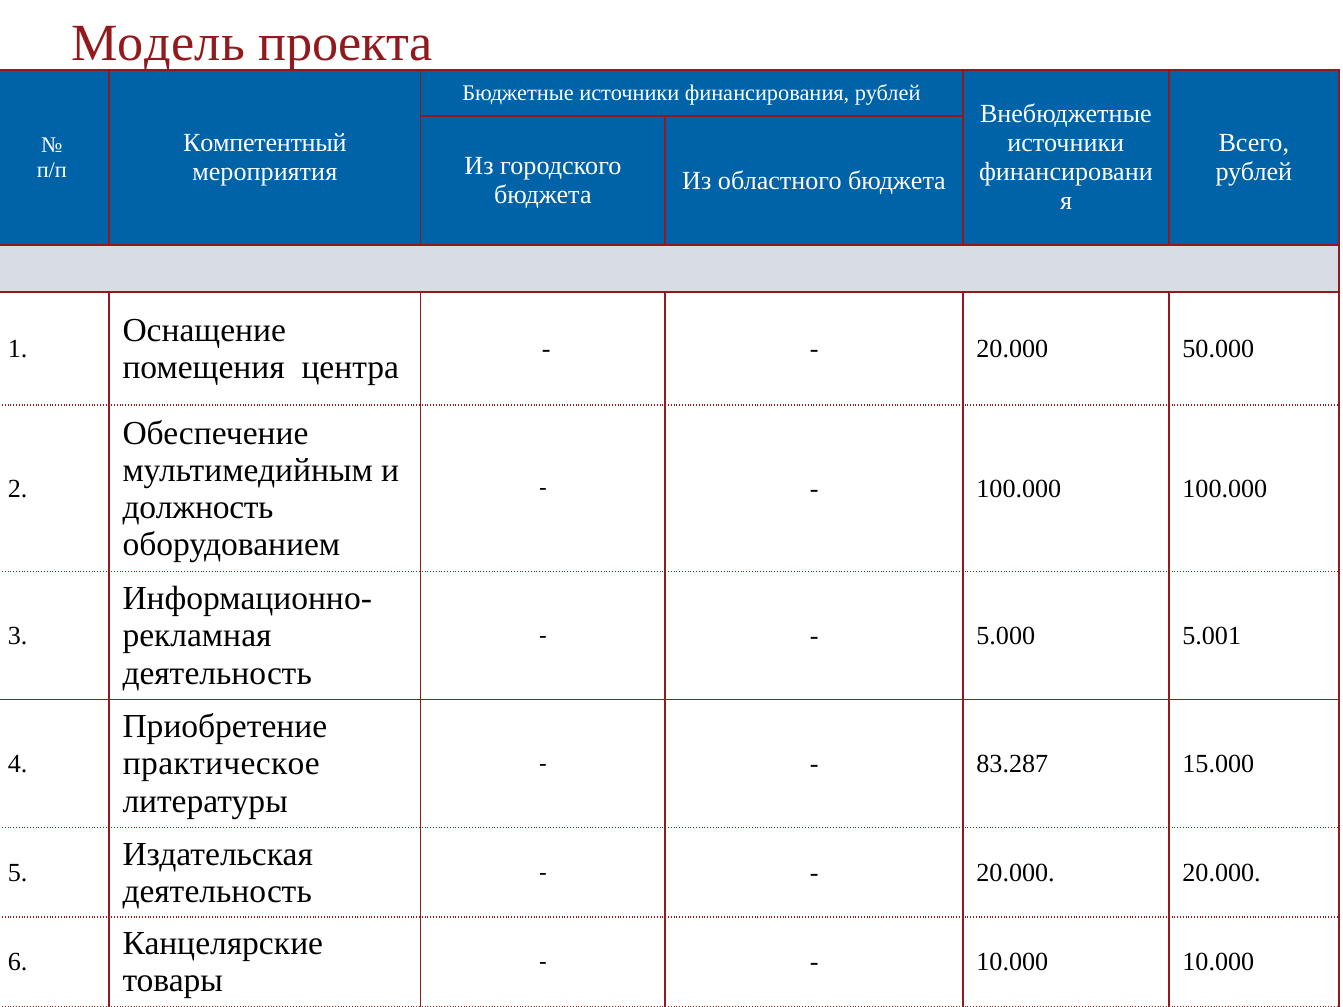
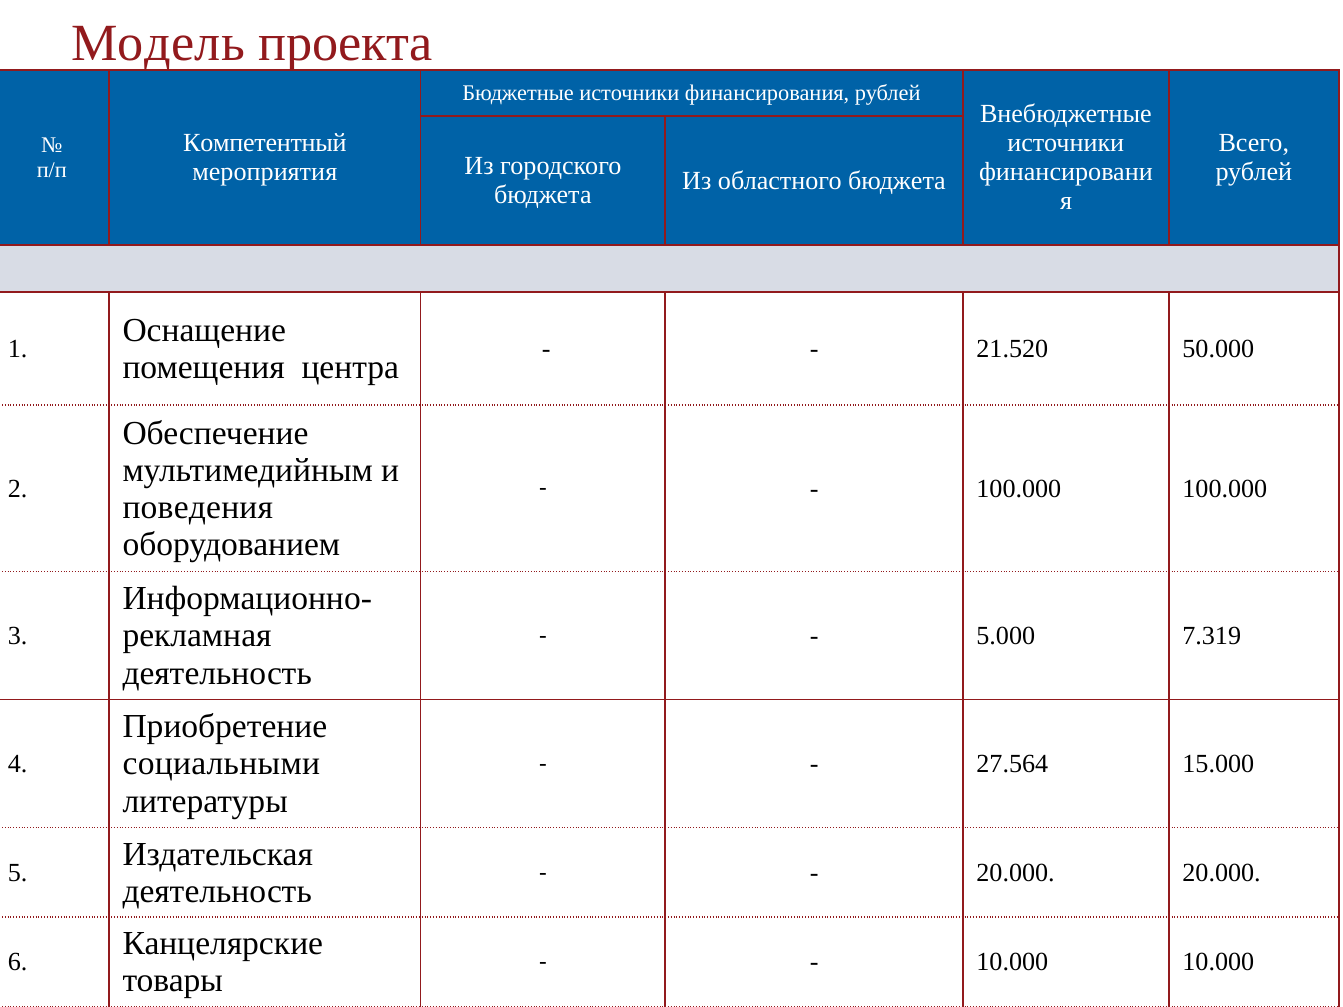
20.000 at (1012, 349): 20.000 -> 21.520
должность: должность -> поведения
5.001: 5.001 -> 7.319
практическое: практическое -> социальными
83.287: 83.287 -> 27.564
